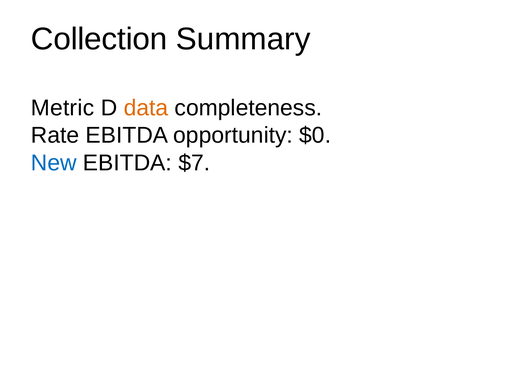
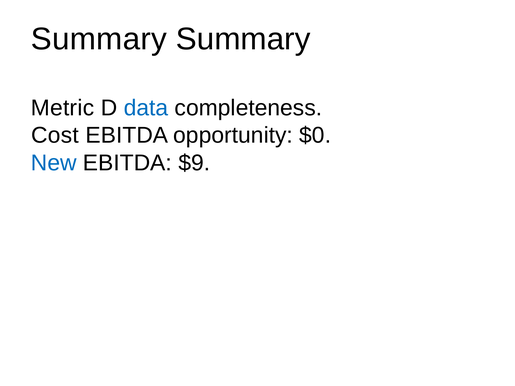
Collection at (99, 39): Collection -> Summary
data colour: orange -> blue
Rate: Rate -> Cost
$7: $7 -> $9
